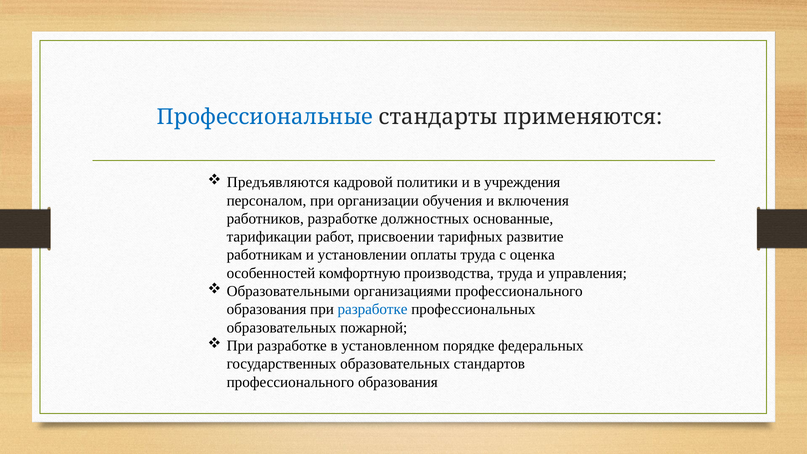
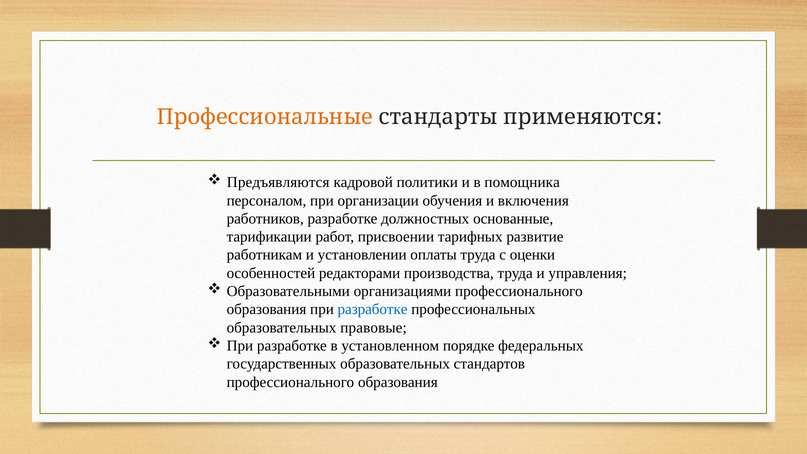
Профессиональные colour: blue -> orange
учреждения: учреждения -> помощника
оценка: оценка -> оценки
комфортную: комфортную -> редакторами
пожарной: пожарной -> правовые
